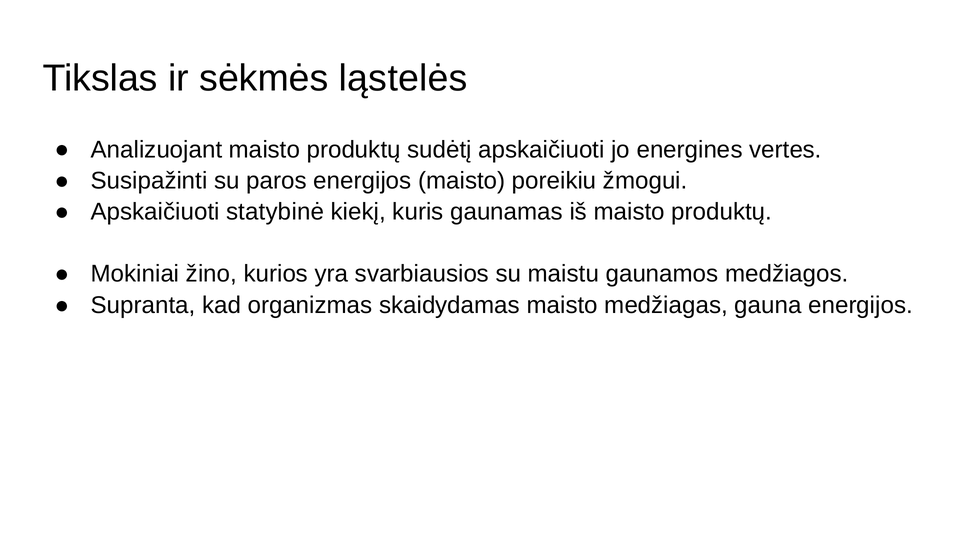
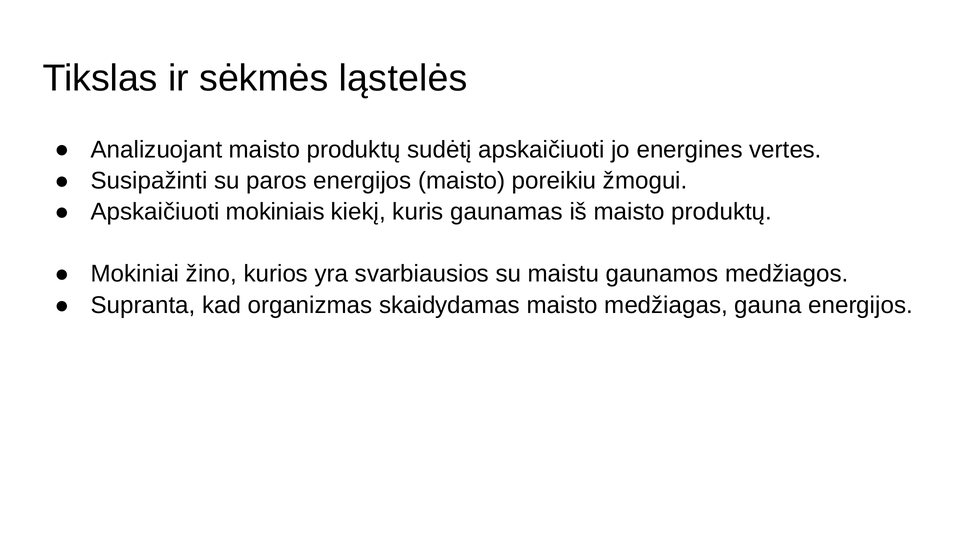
statybinė: statybinė -> mokiniais
